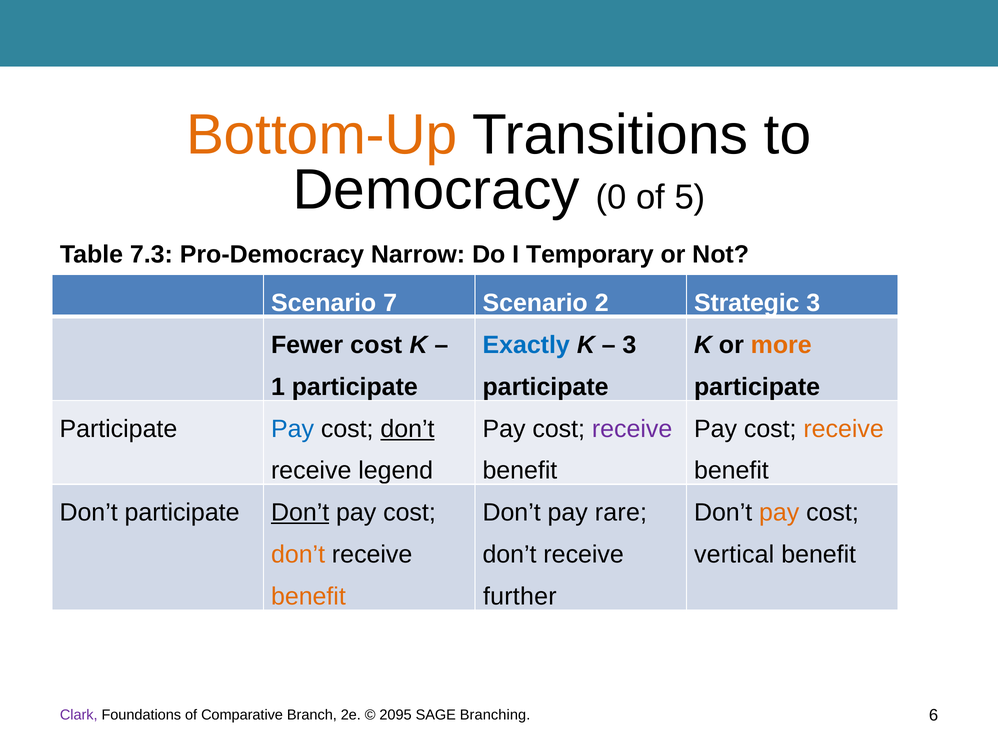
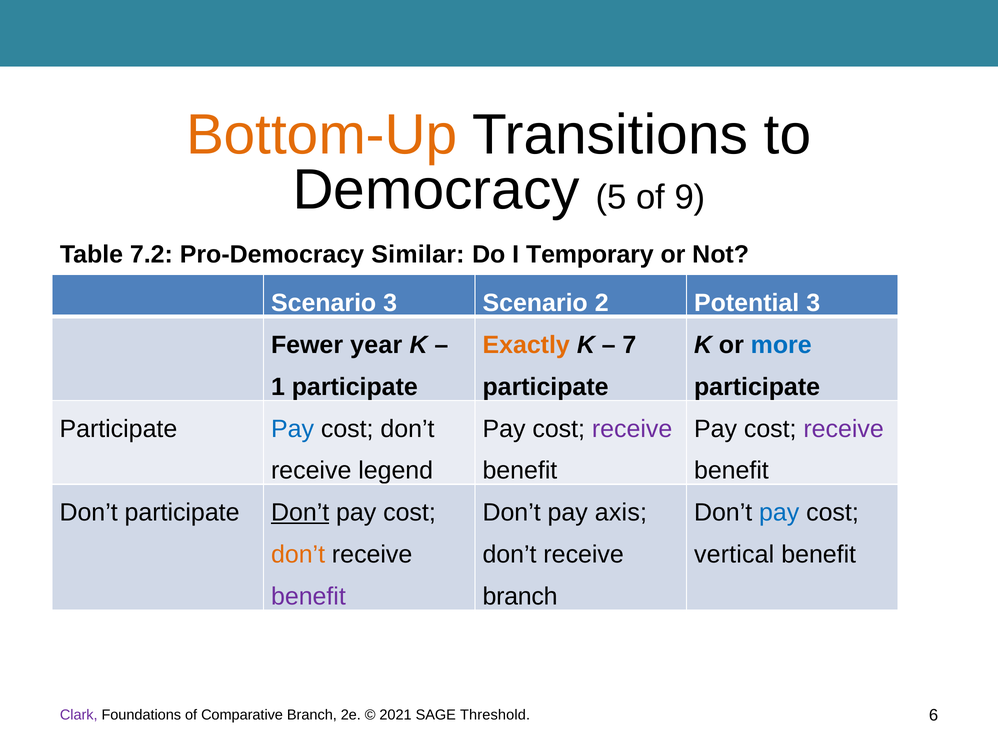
0: 0 -> 5
5: 5 -> 9
7.3: 7.3 -> 7.2
Narrow: Narrow -> Similar
Scenario 7: 7 -> 3
Strategic: Strategic -> Potential
Fewer cost: cost -> year
Exactly colour: blue -> orange
3 at (629, 345): 3 -> 7
more colour: orange -> blue
don’t at (407, 429) underline: present -> none
receive at (844, 429) colour: orange -> purple
rare: rare -> axis
pay at (779, 512) colour: orange -> blue
benefit at (308, 596) colour: orange -> purple
further at (520, 596): further -> branch
2095: 2095 -> 2021
Branching: Branching -> Threshold
